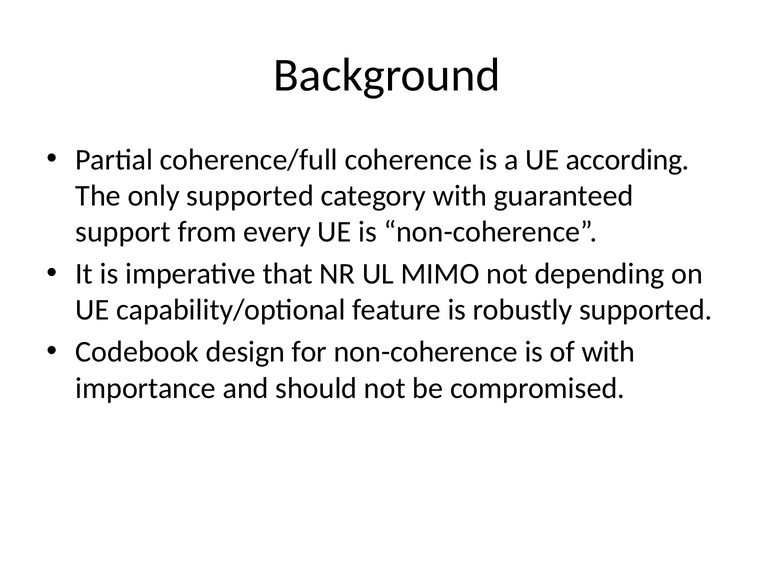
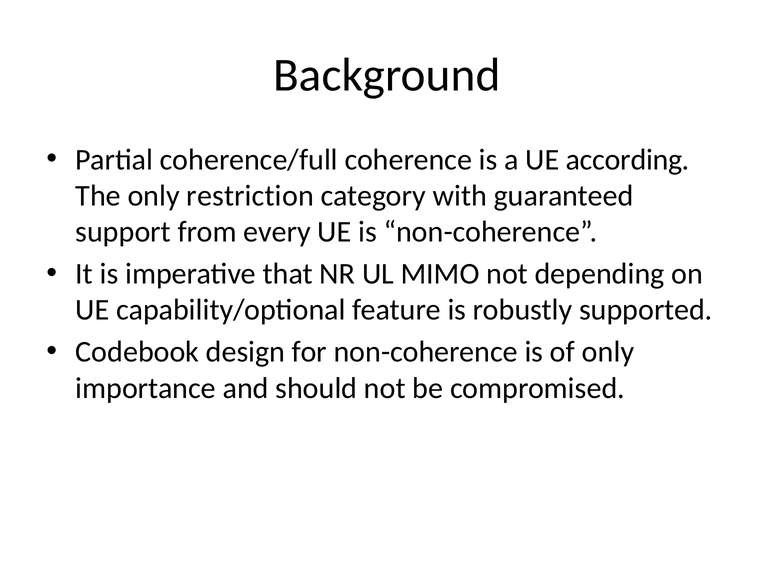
only supported: supported -> restriction
of with: with -> only
